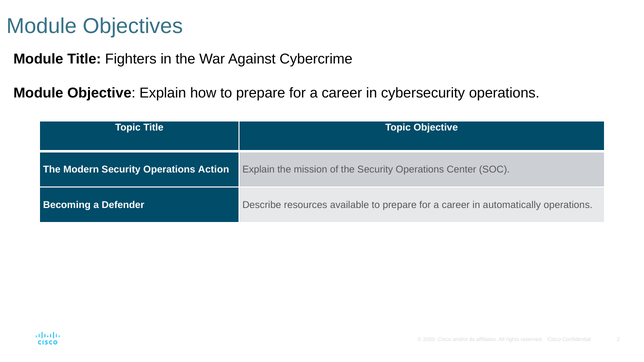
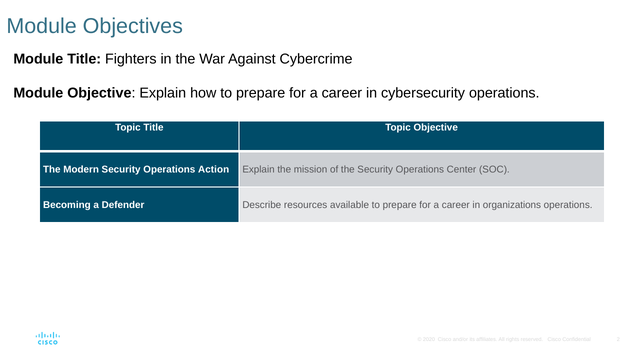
automatically: automatically -> organizations
